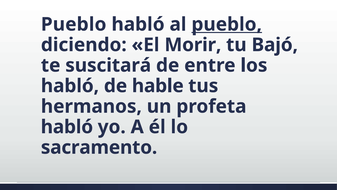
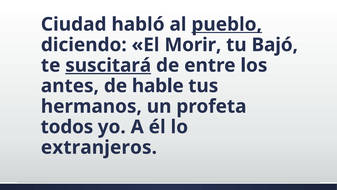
Pueblo at (74, 24): Pueblo -> Ciudad
suscitará underline: none -> present
habló at (70, 86): habló -> antes
habló at (67, 127): habló -> todos
sacramento: sacramento -> extranjeros
